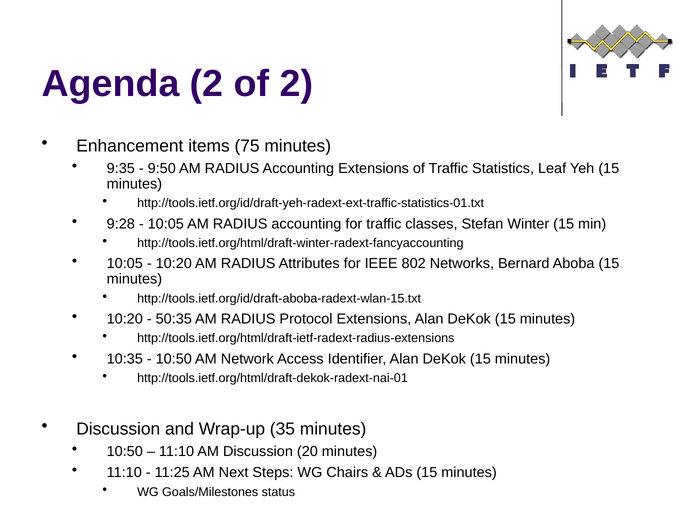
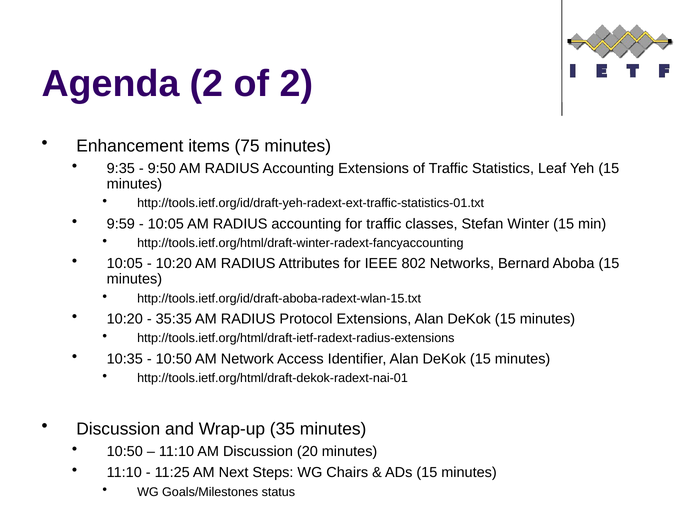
9:28: 9:28 -> 9:59
50:35: 50:35 -> 35:35
